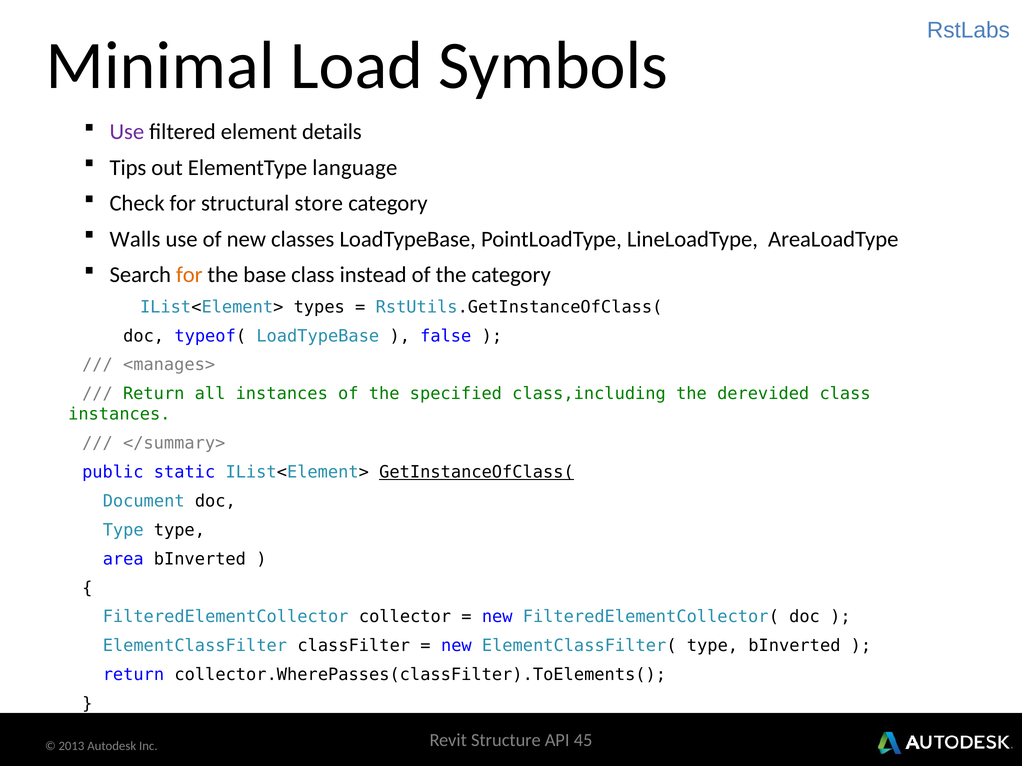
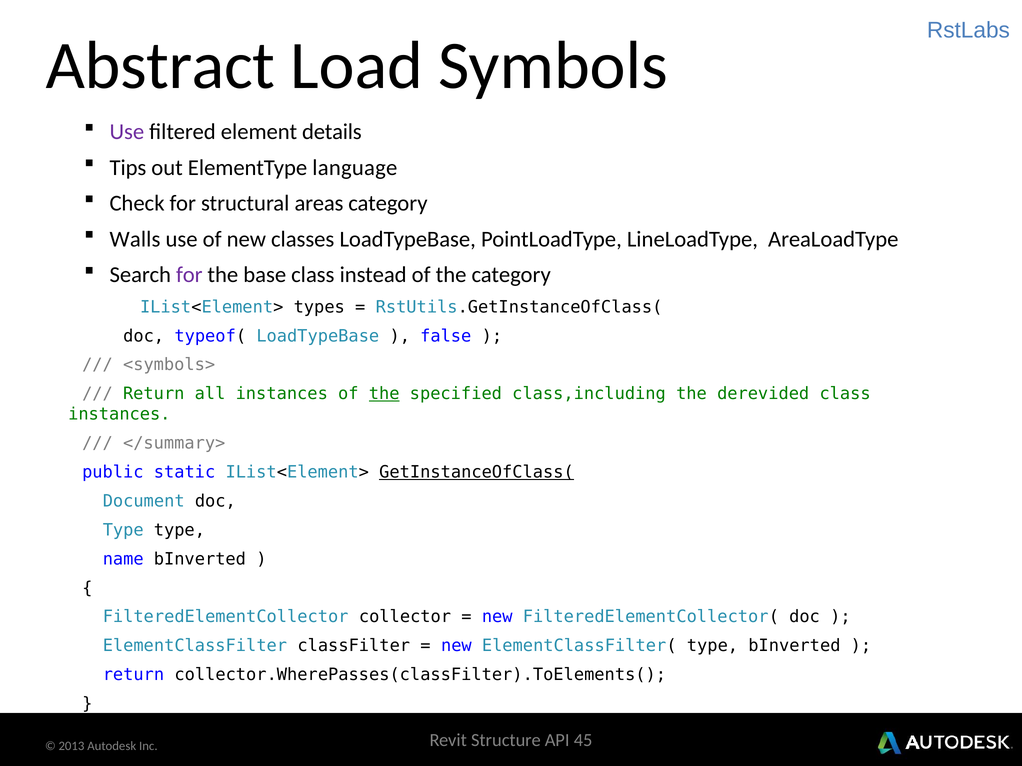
Minimal: Minimal -> Abstract
store: store -> areas
for at (189, 275) colour: orange -> purple
<manages>: <manages> -> <symbols>
the at (384, 394) underline: none -> present
area: area -> name
